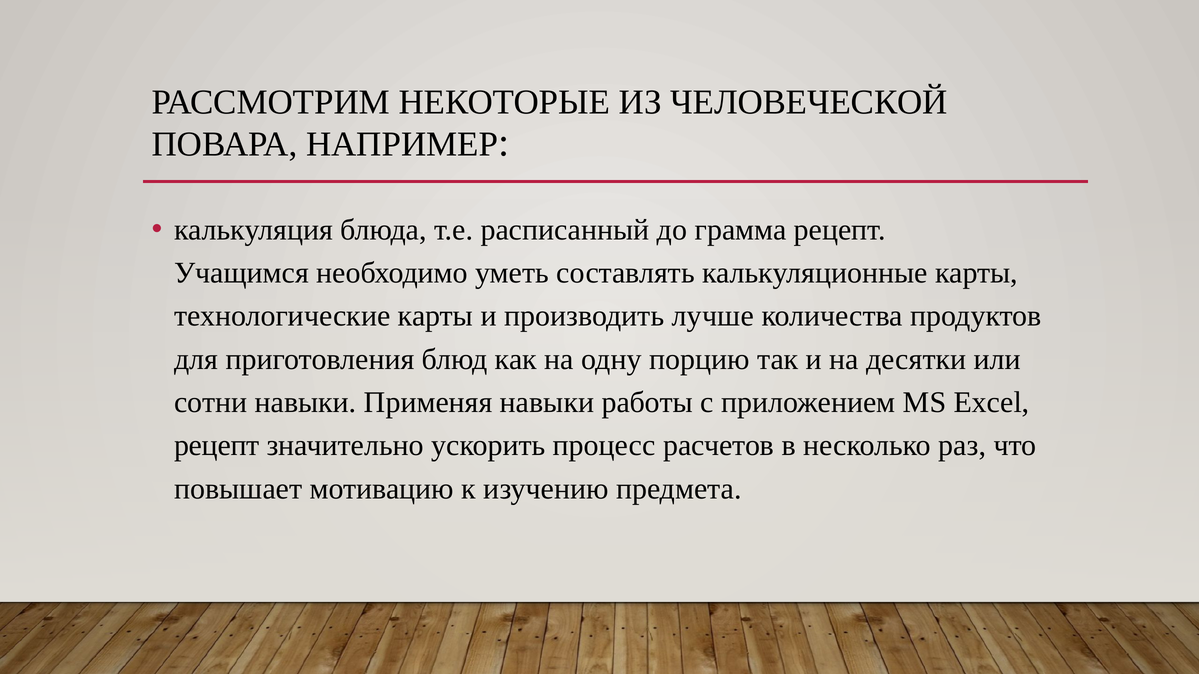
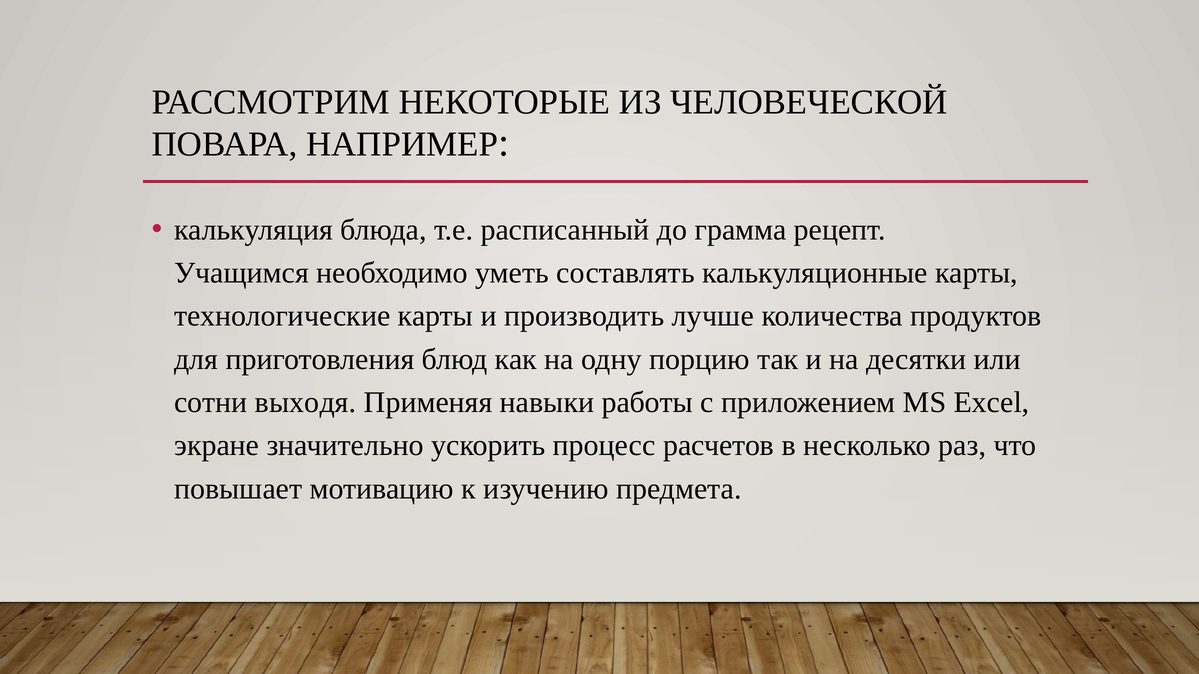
сотни навыки: навыки -> выходя
рецепт at (217, 446): рецепт -> экране
